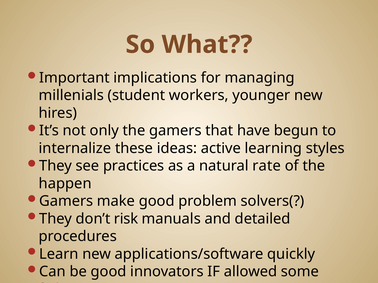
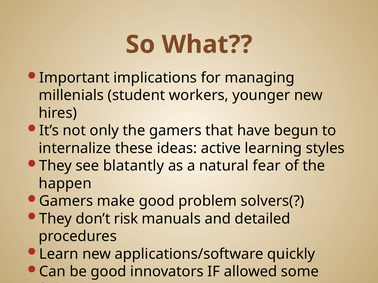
practices: practices -> blatantly
rate: rate -> fear
